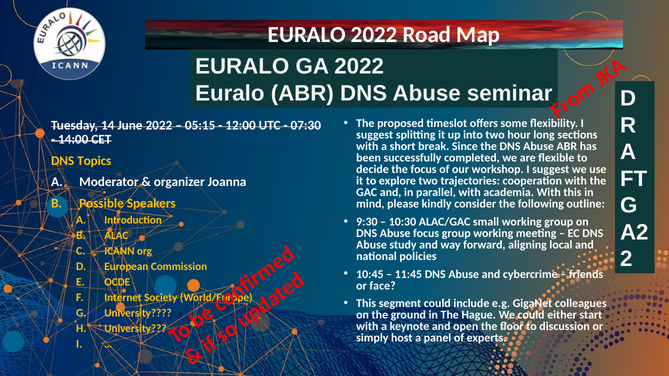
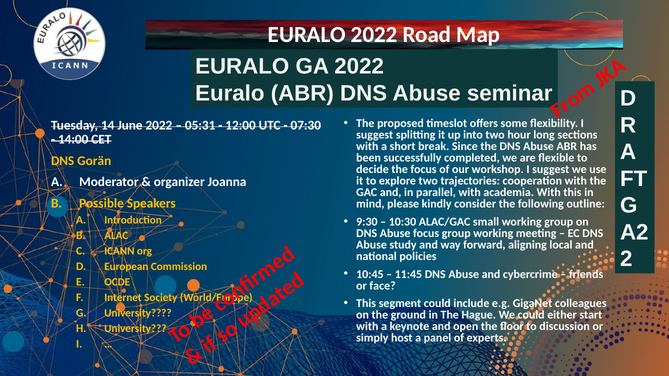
05:15: 05:15 -> 05:31
Topics: Topics -> Gorän
